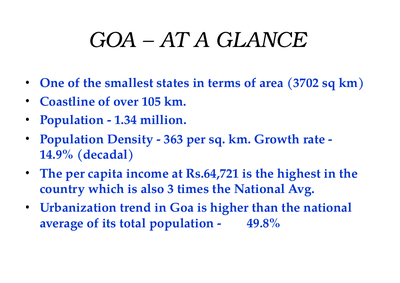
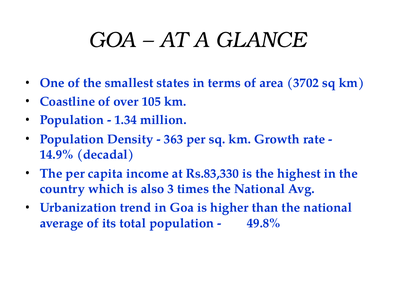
Rs.64,721: Rs.64,721 -> Rs.83,330
